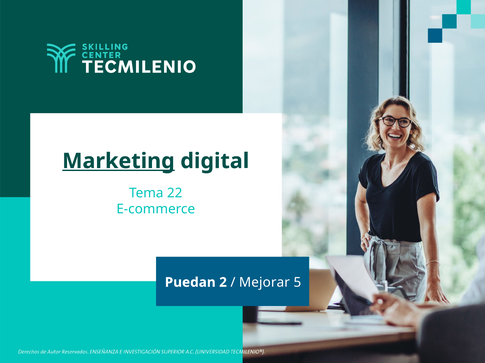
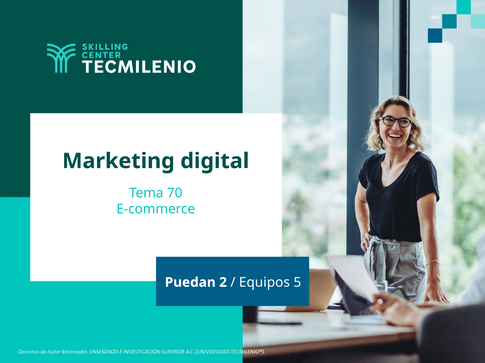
Marketing underline: present -> none
22: 22 -> 70
Mejorar: Mejorar -> Equipos
